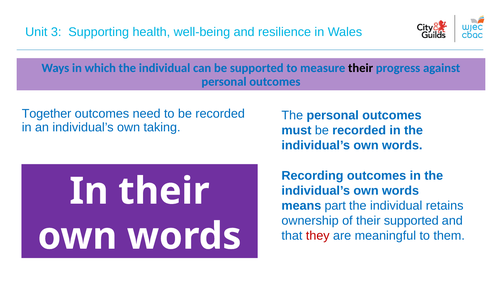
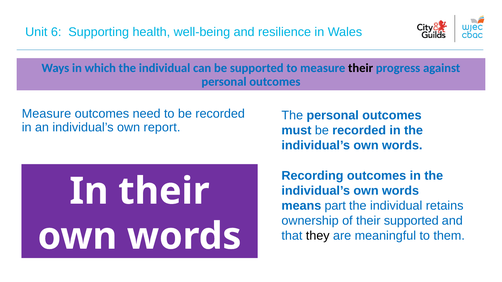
3: 3 -> 6
Together at (47, 114): Together -> Measure
taking: taking -> report
they colour: red -> black
